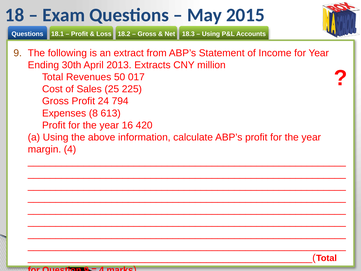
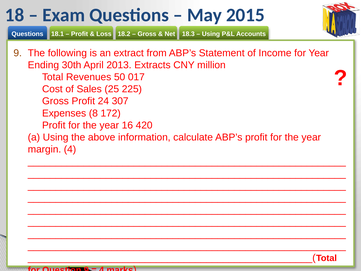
794: 794 -> 307
613: 613 -> 172
